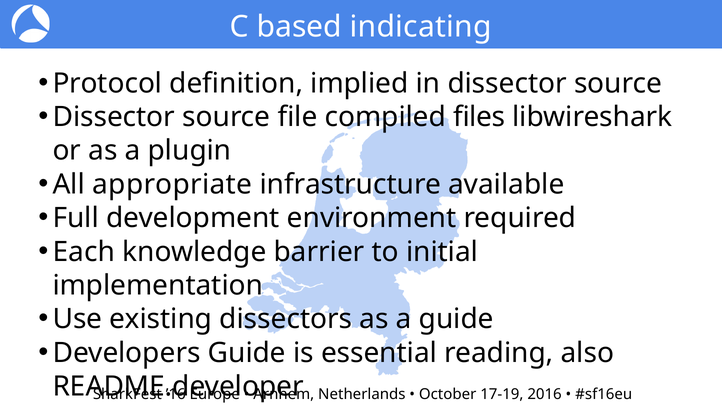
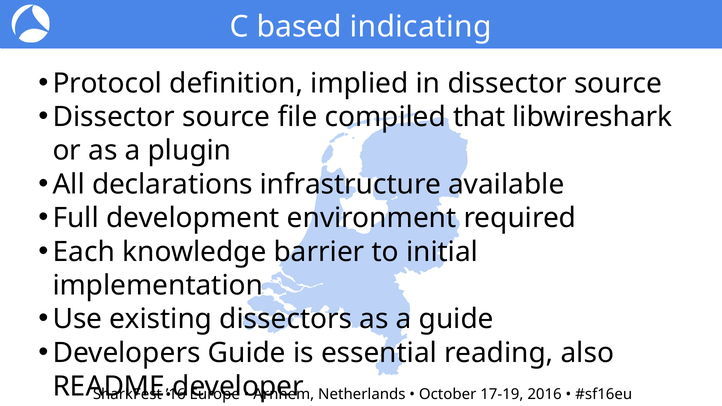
files: files -> that
appropriate: appropriate -> declarations
